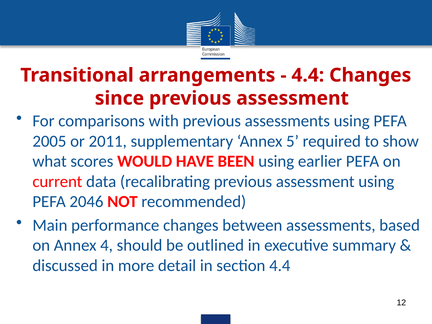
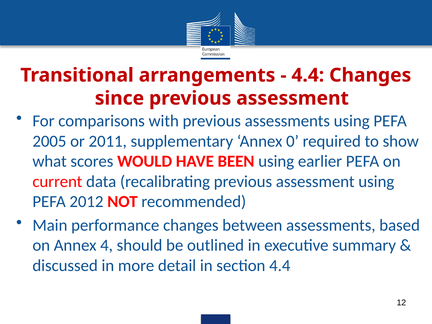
5: 5 -> 0
2046: 2046 -> 2012
